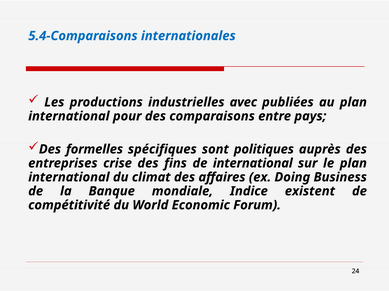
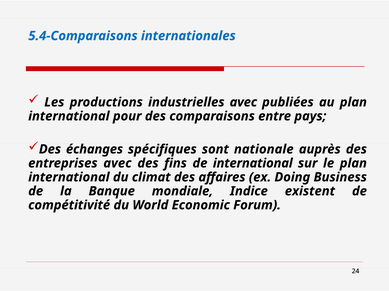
formelles: formelles -> échanges
politiques: politiques -> nationale
entreprises crise: crise -> avec
